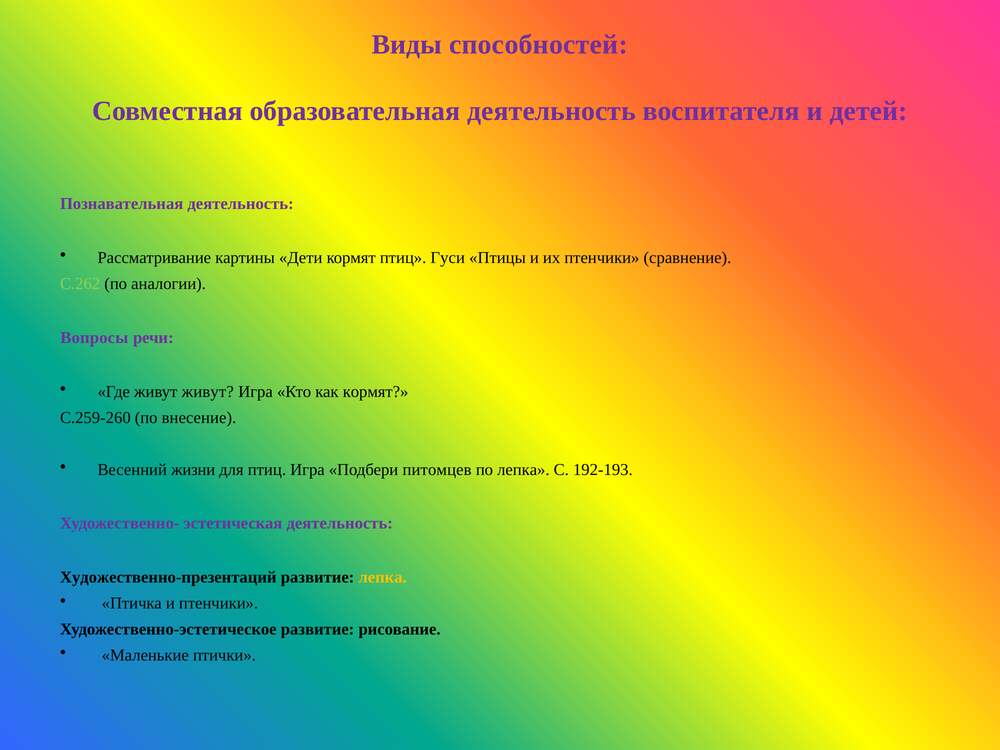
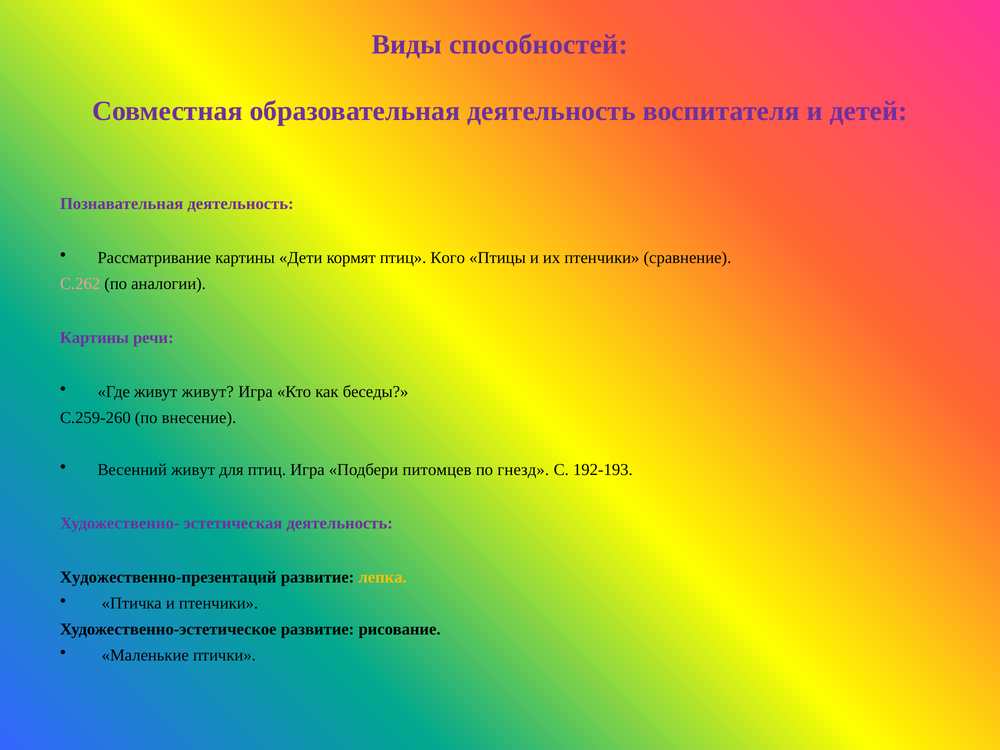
Гуси: Гуси -> Кого
С.262 colour: light green -> pink
Вопросы at (94, 338): Вопросы -> Картины
как кормят: кормят -> беседы
Весенний жизни: жизни -> живут
по лепка: лепка -> гнезд
